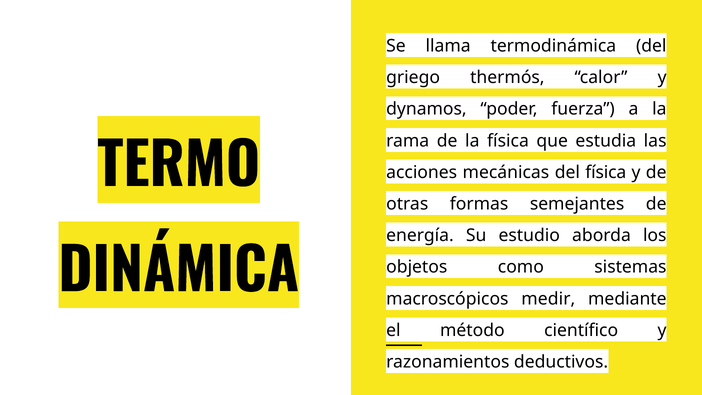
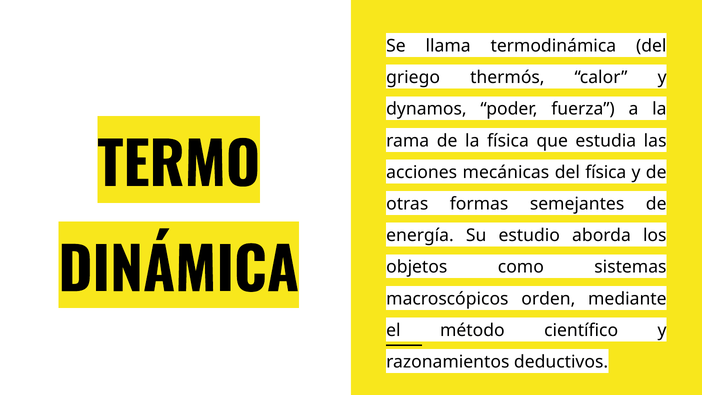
medir: medir -> orden
